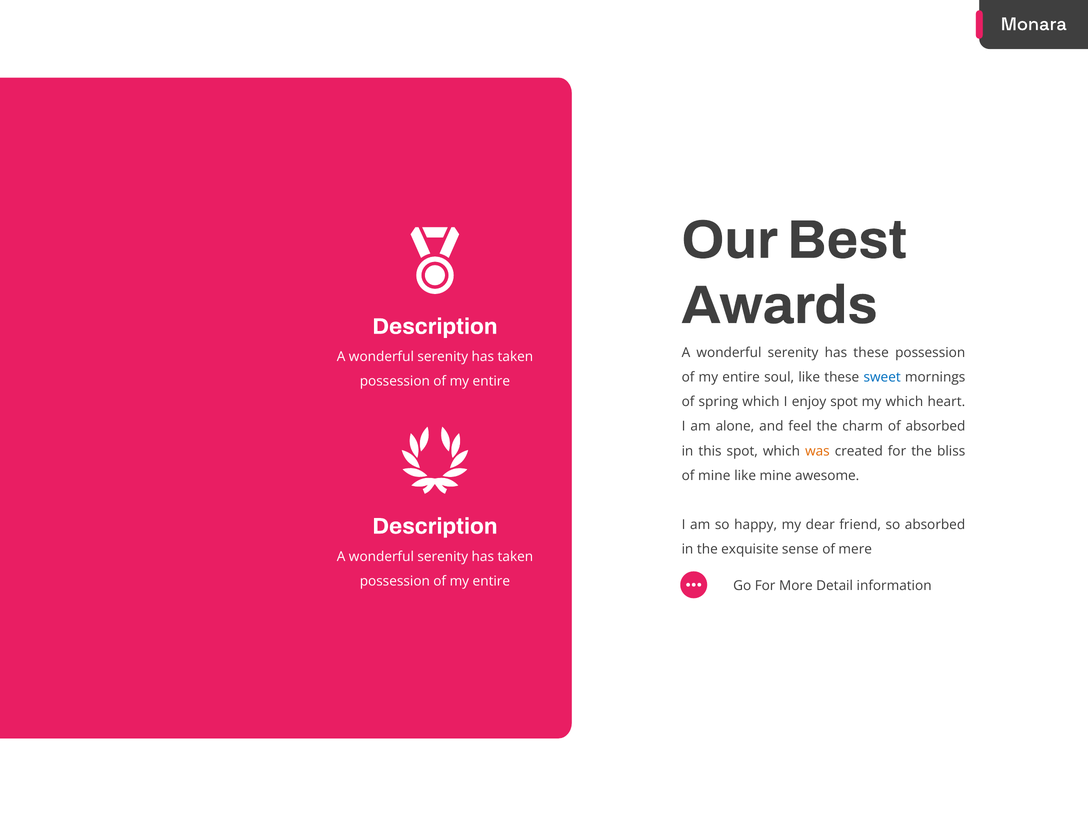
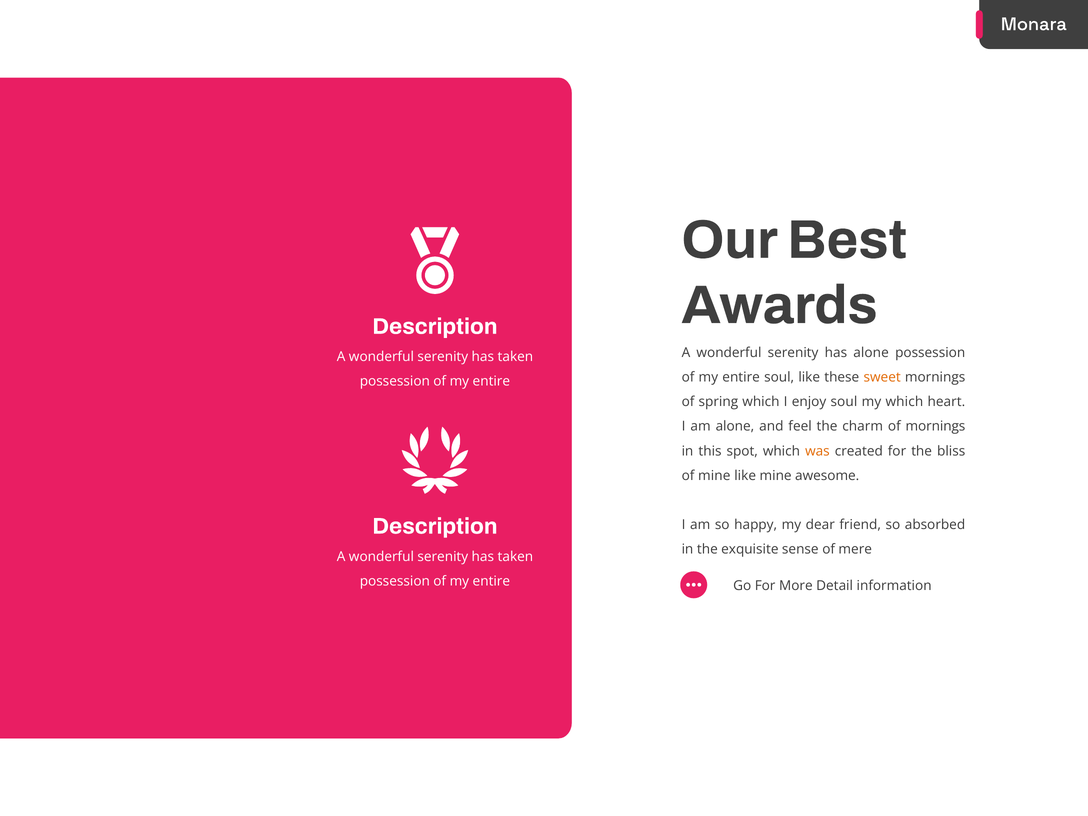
has these: these -> alone
sweet colour: blue -> orange
enjoy spot: spot -> soul
of absorbed: absorbed -> mornings
